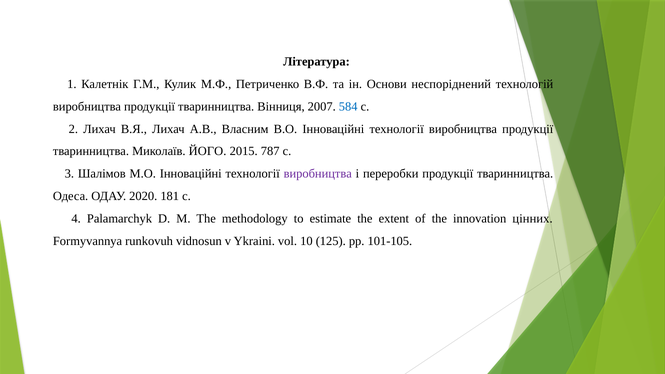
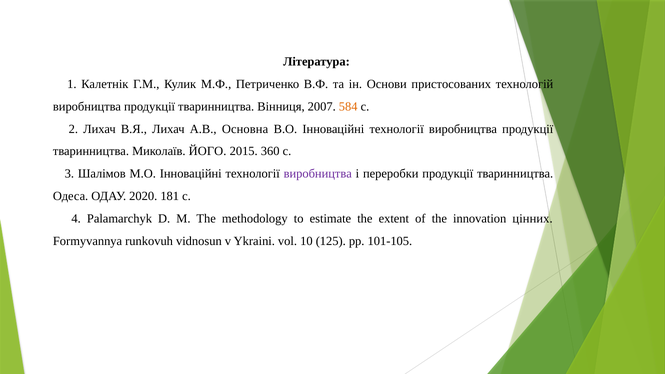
неспоріднений: неспоріднений -> пристосованих
584 colour: blue -> orange
Власним: Власним -> Основна
787: 787 -> 360
